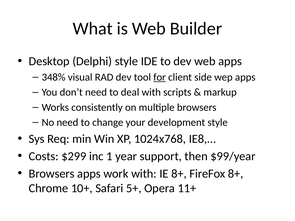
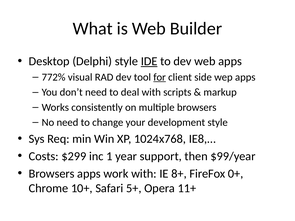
IDE underline: none -> present
348%: 348% -> 772%
FireFox 8+: 8+ -> 0+
